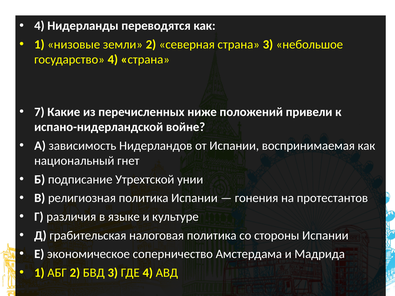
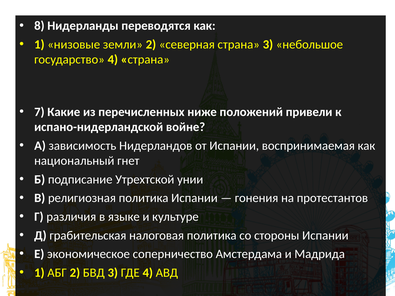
4 at (39, 26): 4 -> 8
